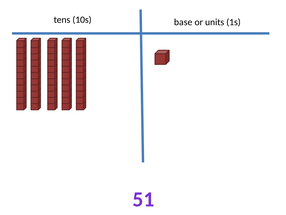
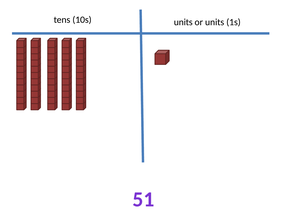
10s base: base -> units
